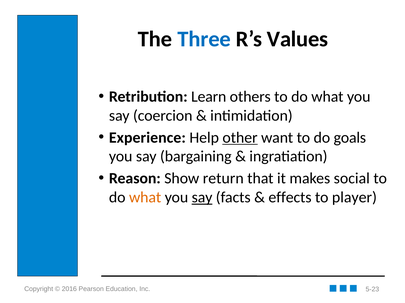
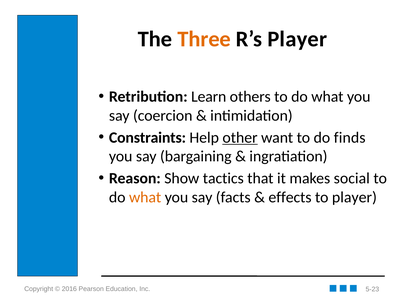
Three colour: blue -> orange
R’s Values: Values -> Player
Experience: Experience -> Constraints
goals: goals -> finds
return: return -> tactics
say at (202, 198) underline: present -> none
